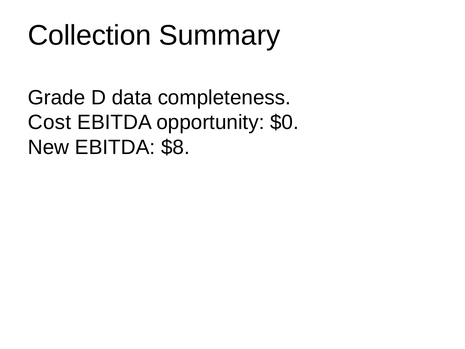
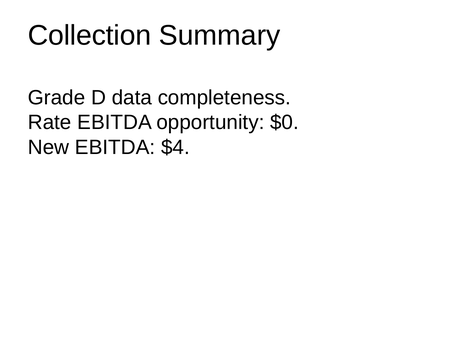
Cost: Cost -> Rate
$8: $8 -> $4
